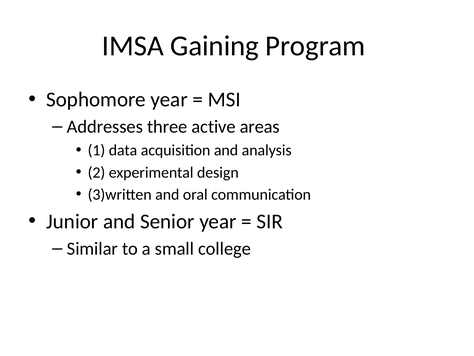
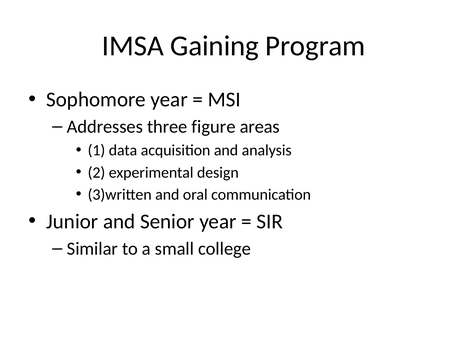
active: active -> figure
